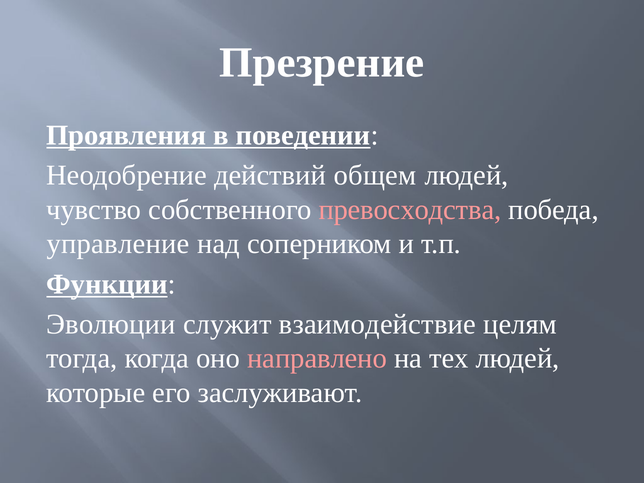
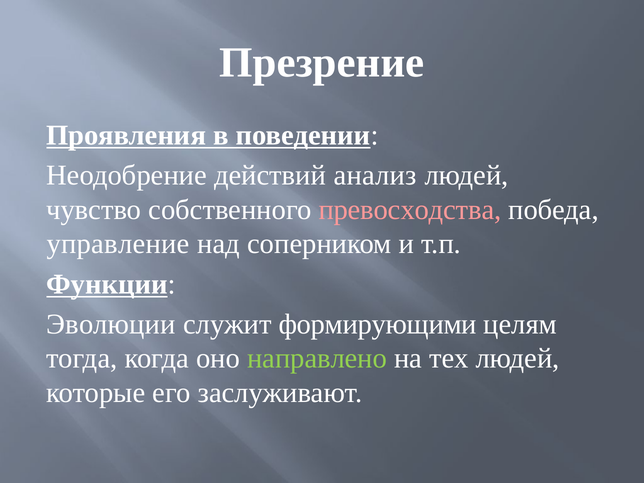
общем: общем -> анализ
взаимодействие: взаимодействие -> формирующими
направлено colour: pink -> light green
